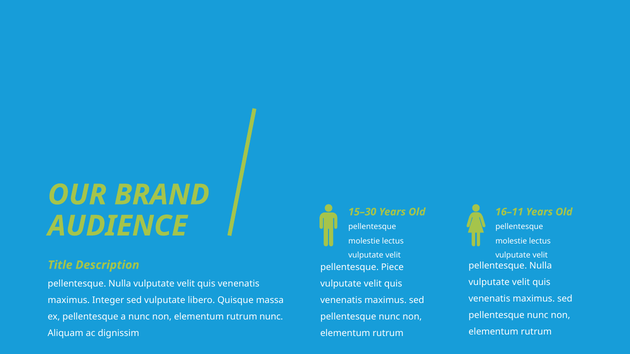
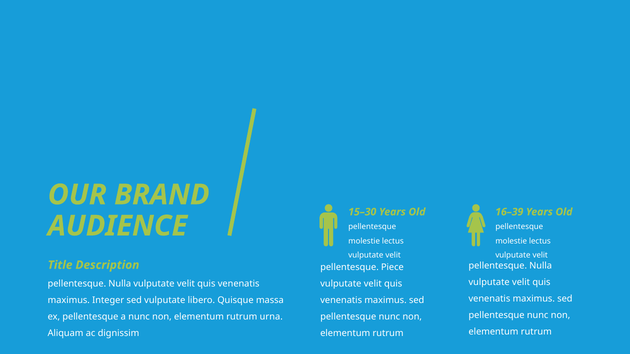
16–11: 16–11 -> 16–39
rutrum nunc: nunc -> urna
